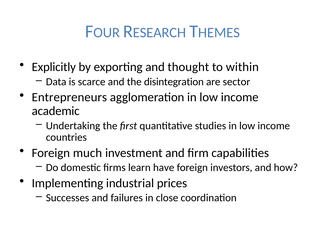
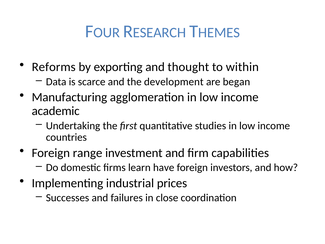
Explicitly: Explicitly -> Reforms
disintegration: disintegration -> development
sector: sector -> began
Entrepreneurs: Entrepreneurs -> Manufacturing
much: much -> range
